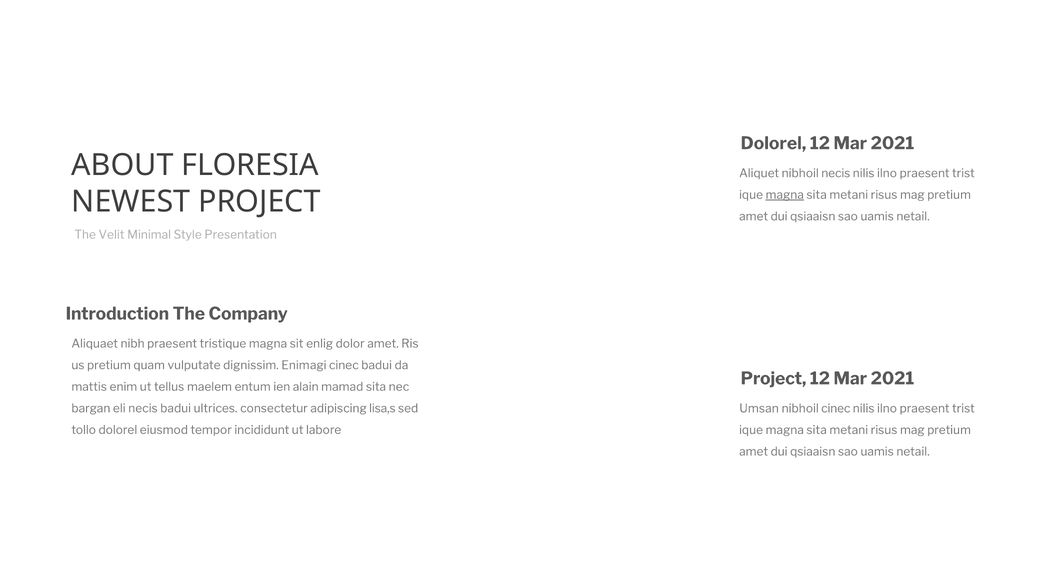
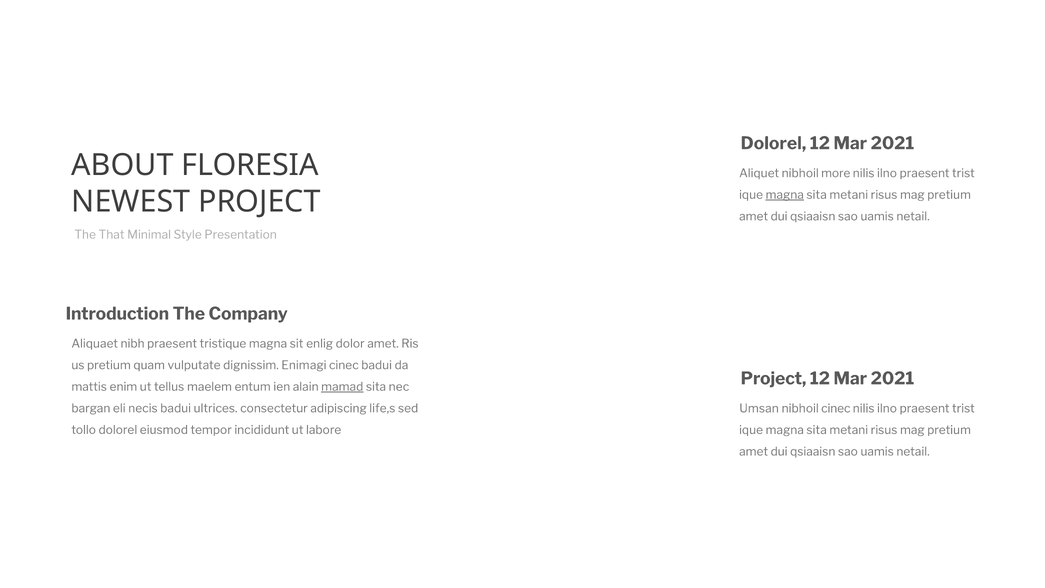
nibhoil necis: necis -> more
Velit: Velit -> That
mamad underline: none -> present
lisa,s: lisa,s -> life,s
